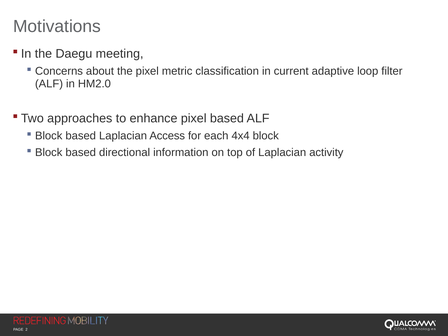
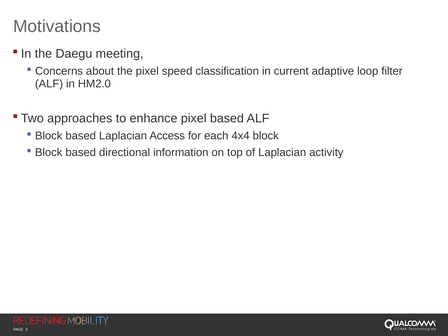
metric: metric -> speed
